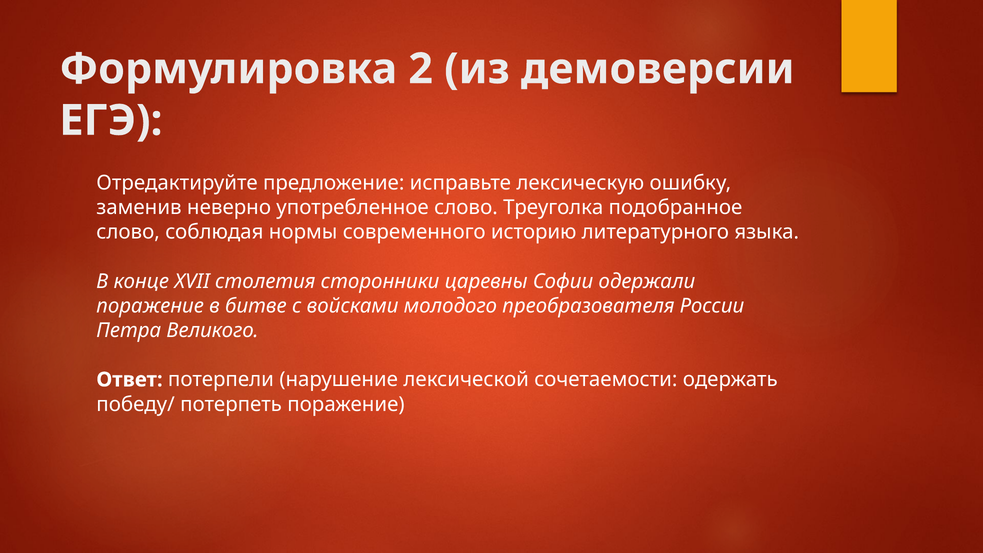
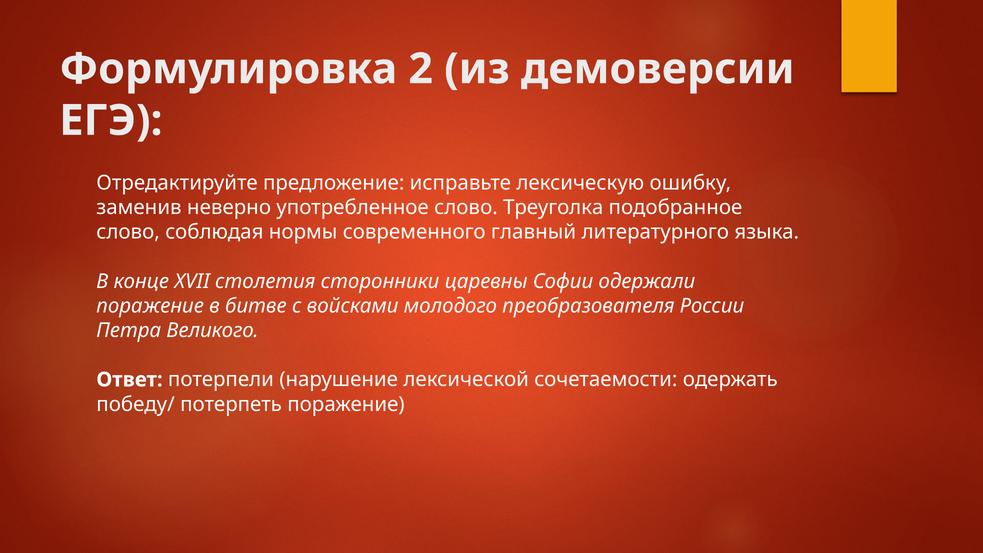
историю: историю -> главный
